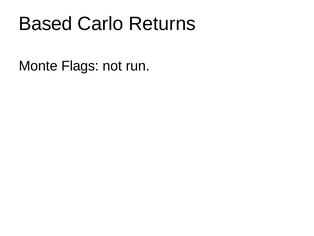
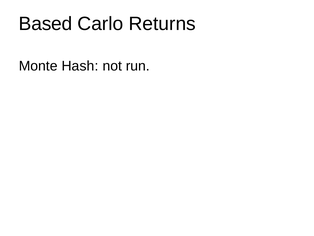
Flags: Flags -> Hash
